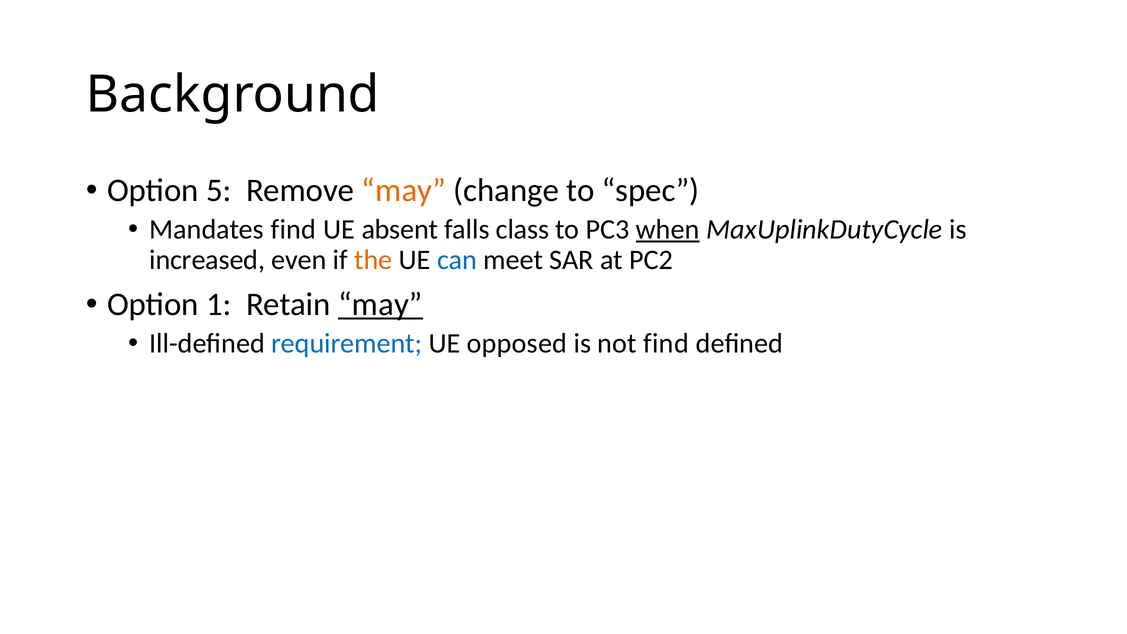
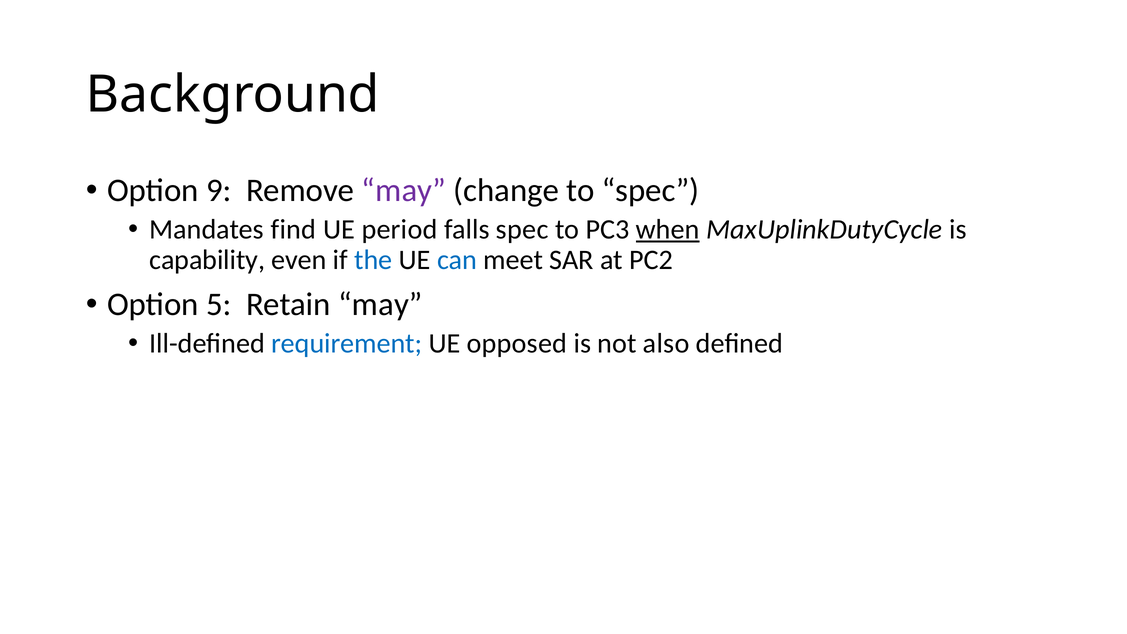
5: 5 -> 9
may at (404, 191) colour: orange -> purple
absent: absent -> period
falls class: class -> spec
increased: increased -> capability
the colour: orange -> blue
1: 1 -> 5
may at (380, 304) underline: present -> none
not find: find -> also
